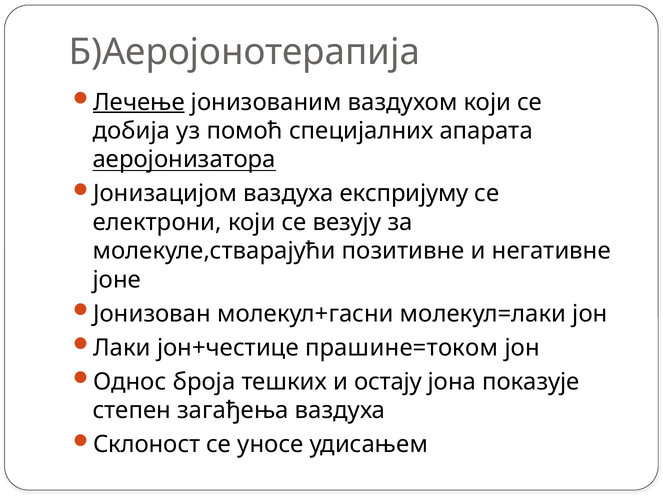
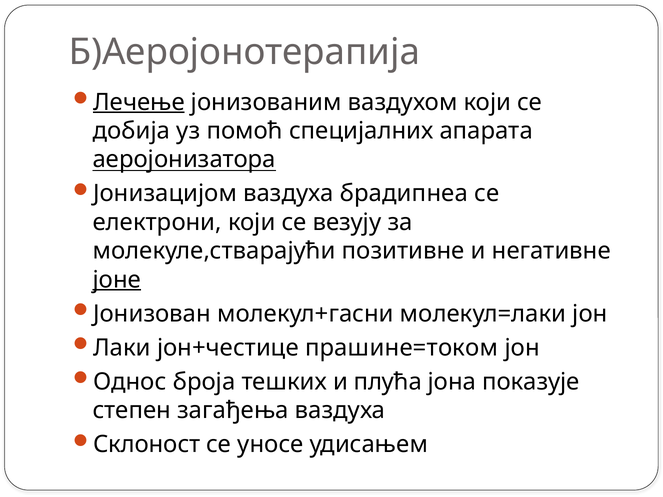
експријуму: експријуму -> брадипнеа
јоне underline: none -> present
остају: остају -> плућа
